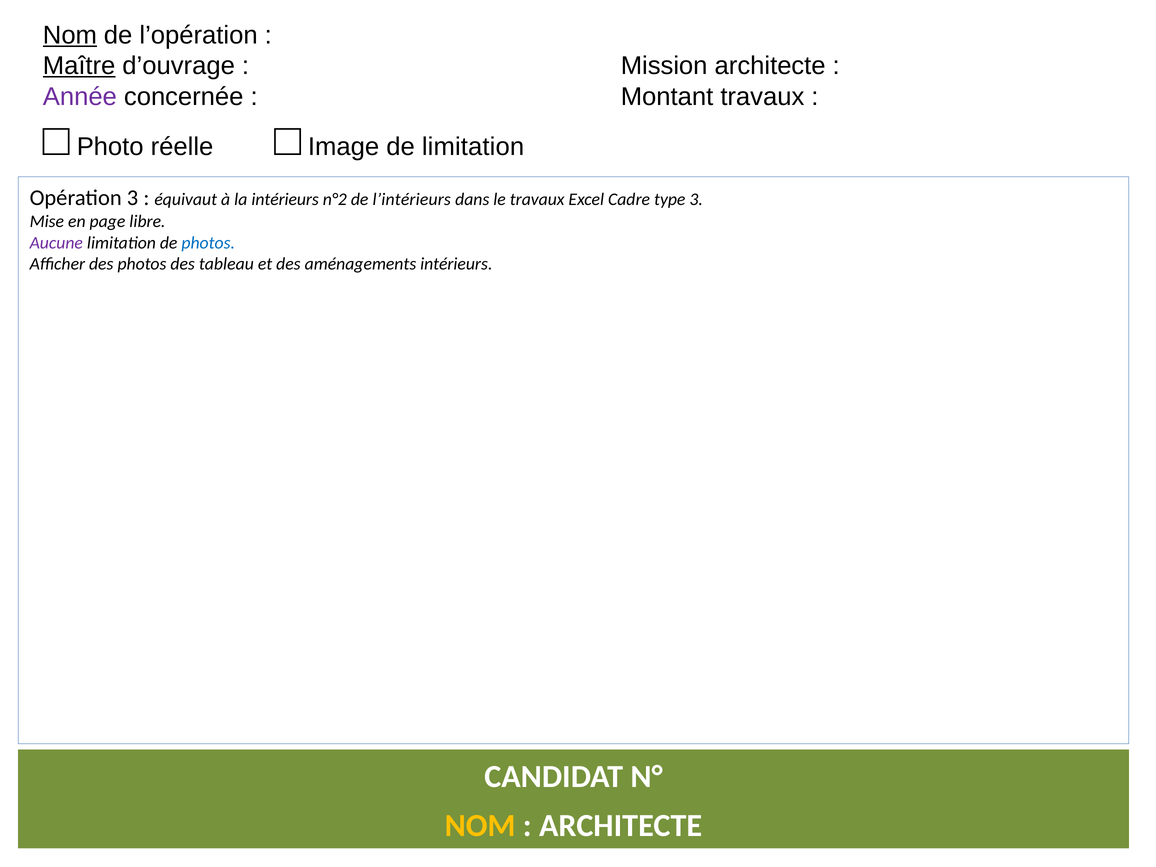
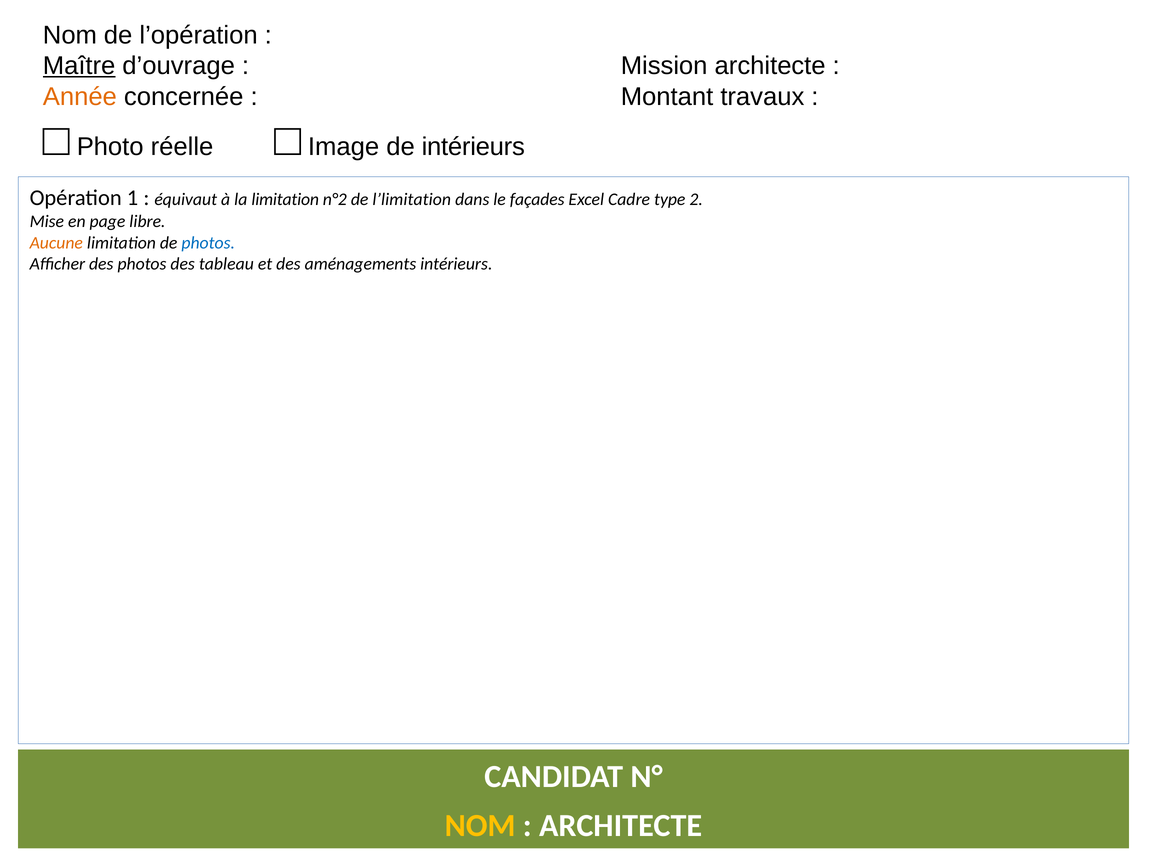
Nom at (70, 35) underline: present -> none
Année colour: purple -> orange
de limitation: limitation -> intérieurs
Opération 3: 3 -> 1
la intérieurs: intérieurs -> limitation
l’intérieurs: l’intérieurs -> l’limitation
le travaux: travaux -> façades
type 3: 3 -> 2
Aucune colour: purple -> orange
